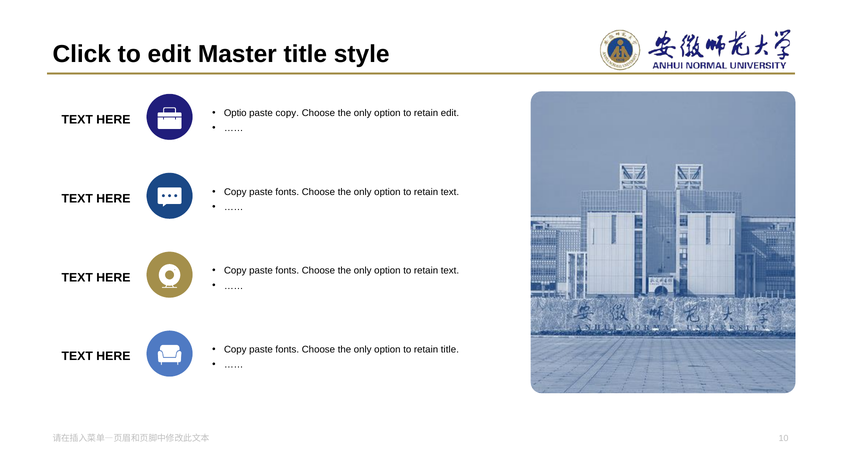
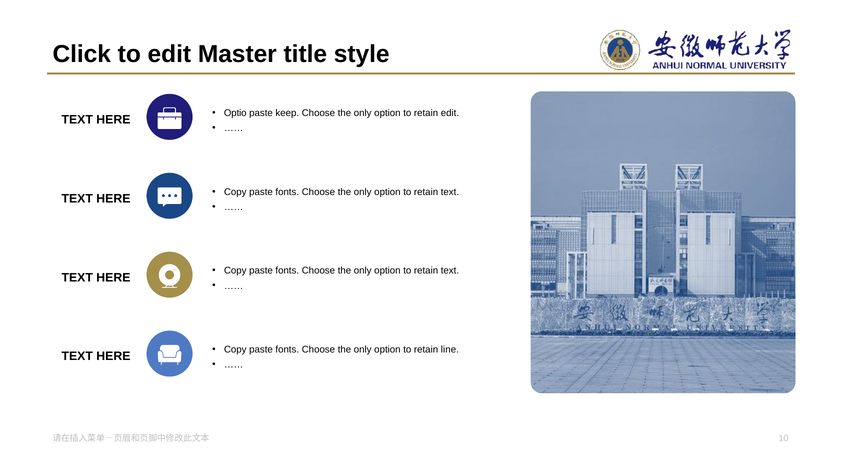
paste copy: copy -> keep
retain title: title -> line
